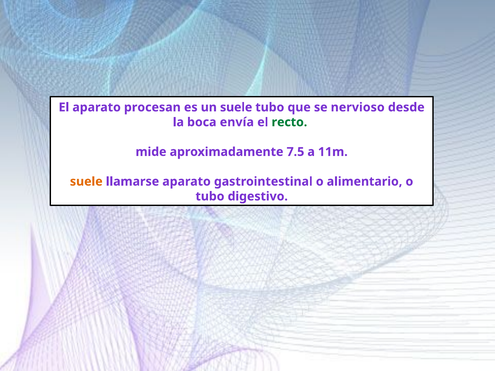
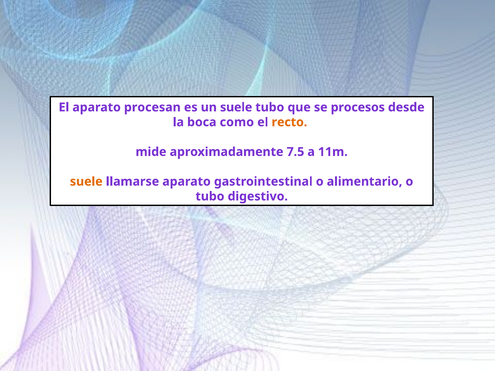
nervioso: nervioso -> procesos
envía: envía -> como
recto colour: green -> orange
